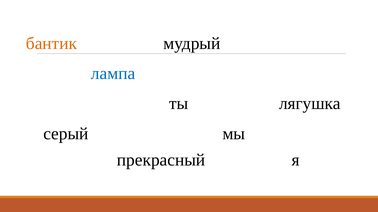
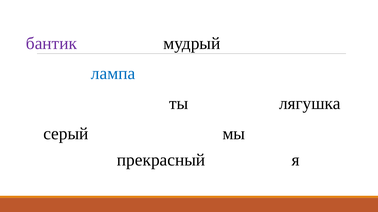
бантик colour: orange -> purple
